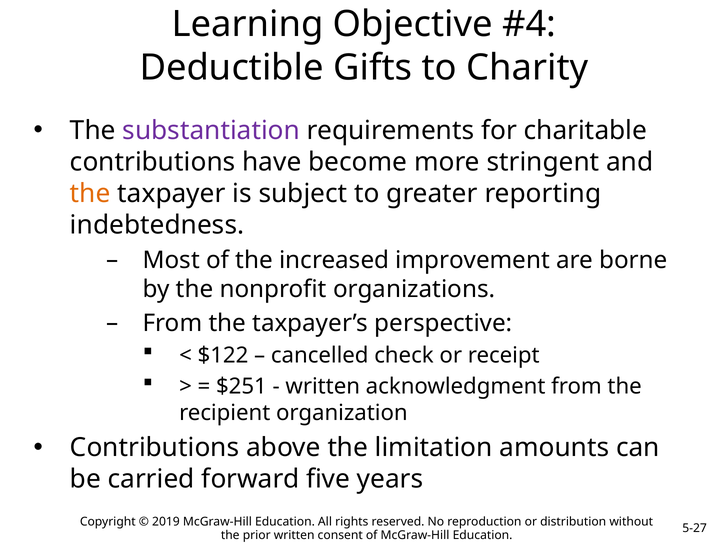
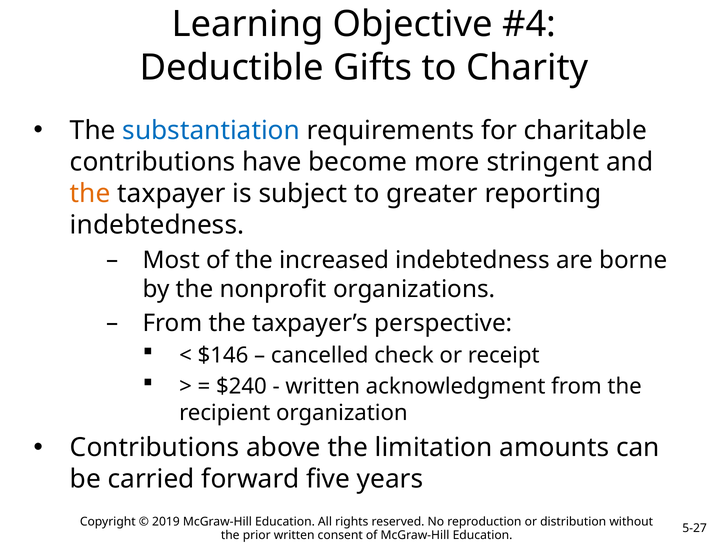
substantiation colour: purple -> blue
increased improvement: improvement -> indebtedness
$122: $122 -> $146
$251: $251 -> $240
